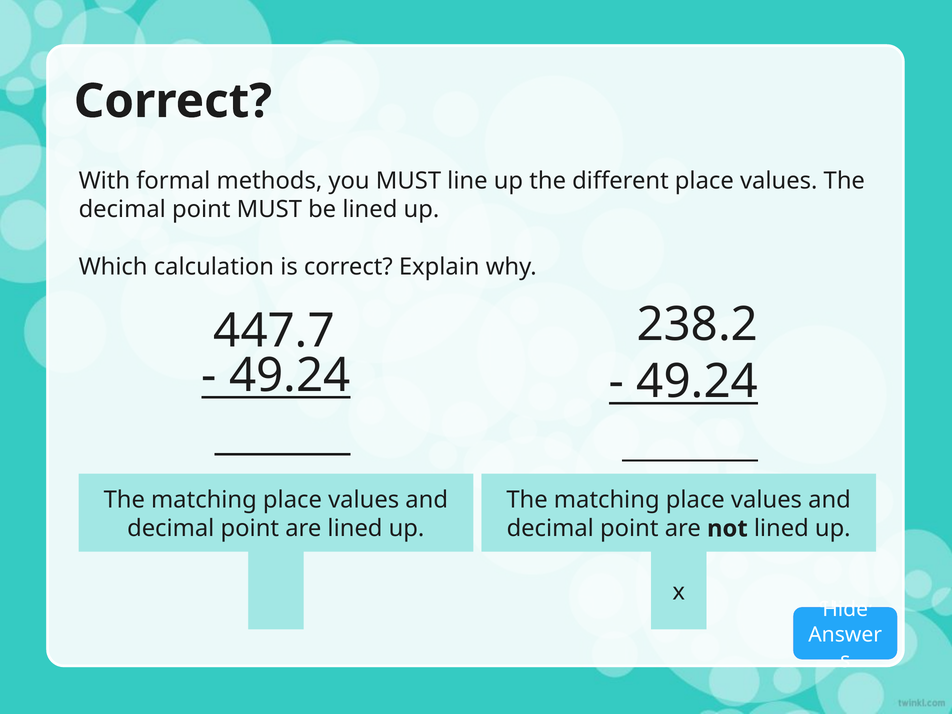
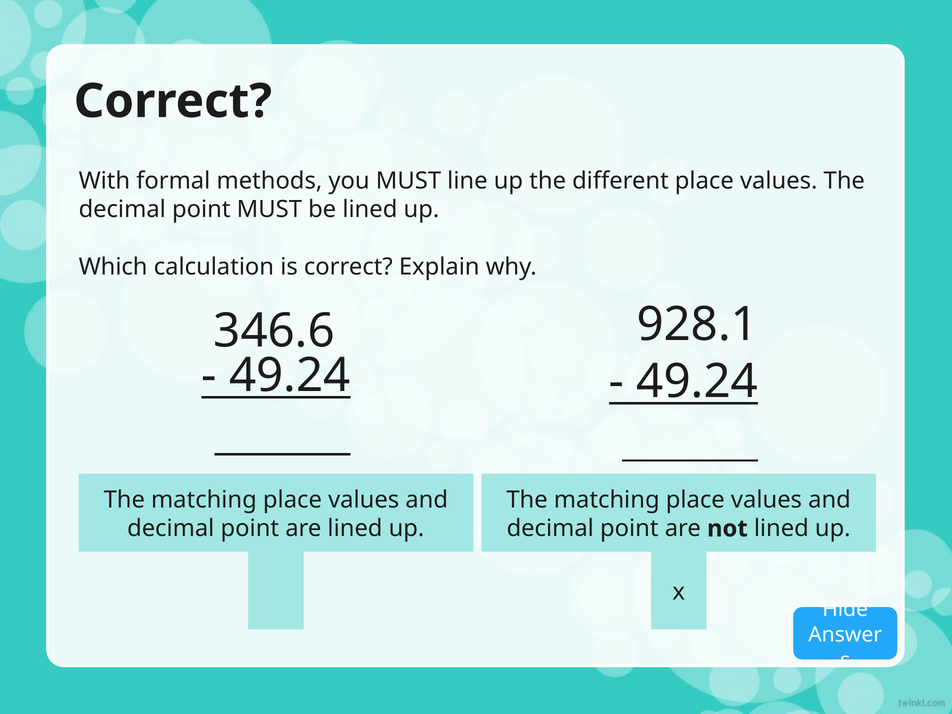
238.2: 238.2 -> 928.1
447.7: 447.7 -> 346.6
